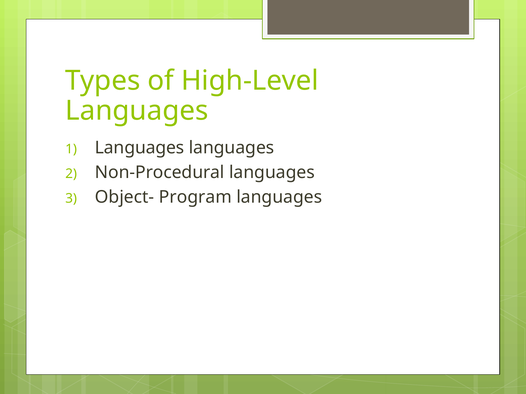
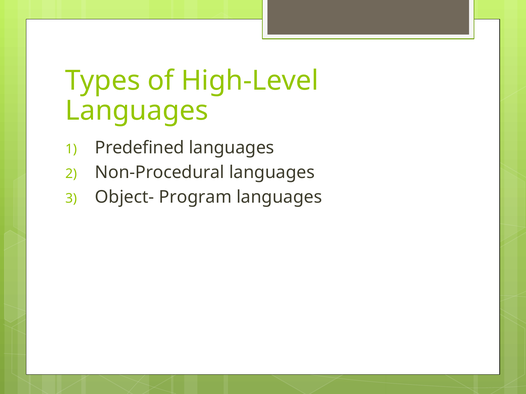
Languages at (140, 148): Languages -> Predefined
